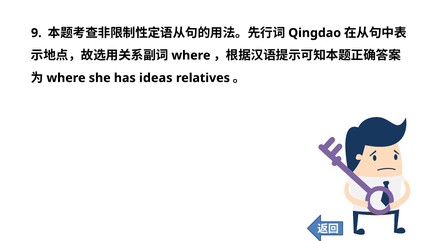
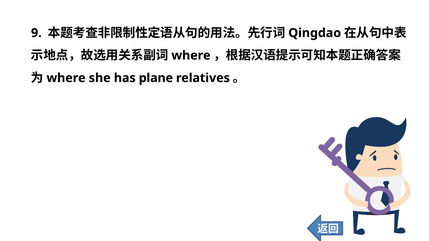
ideas: ideas -> plane
